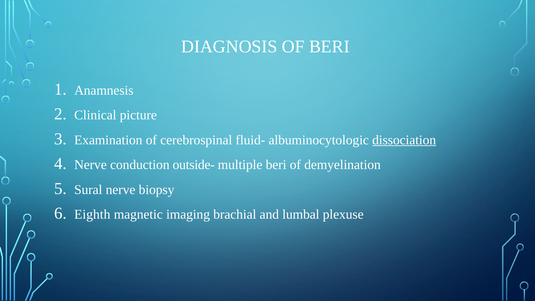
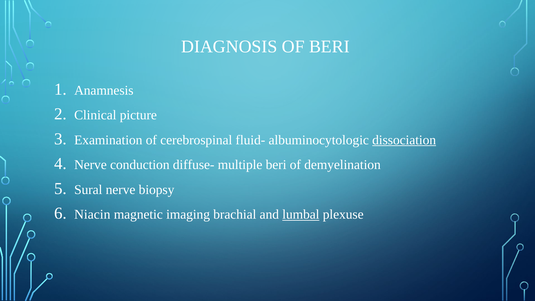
outside-: outside- -> diffuse-
Eighth: Eighth -> Niacin
lumbal underline: none -> present
